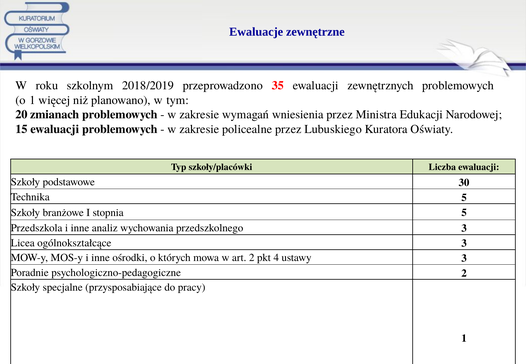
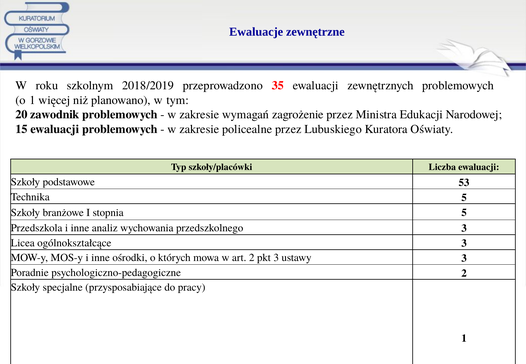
zmianach: zmianach -> zawodnik
wniesienia: wniesienia -> zagrożenie
30: 30 -> 53
4 at (276, 258): 4 -> 3
